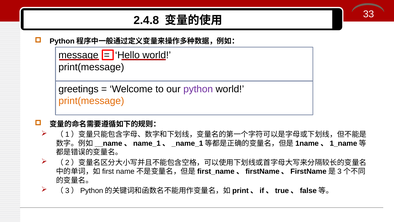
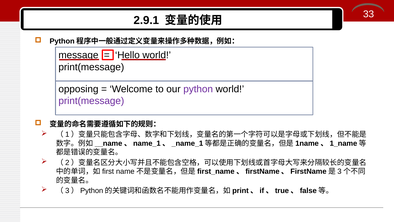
2.4.8: 2.4.8 -> 2.9.1
greetings: greetings -> opposing
print(message at (91, 101) colour: orange -> purple
